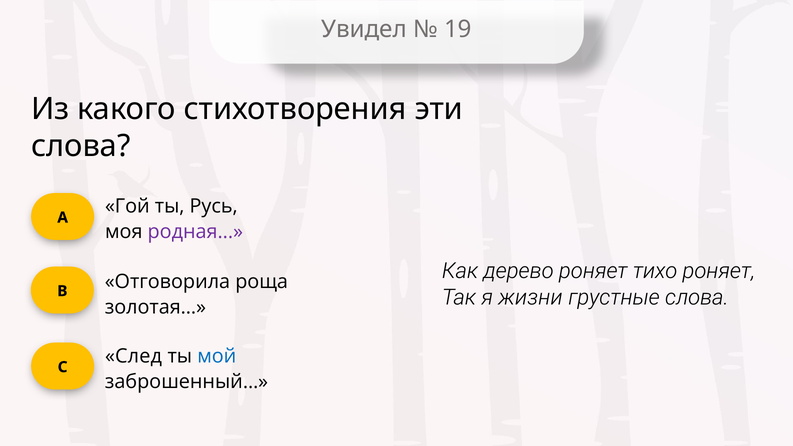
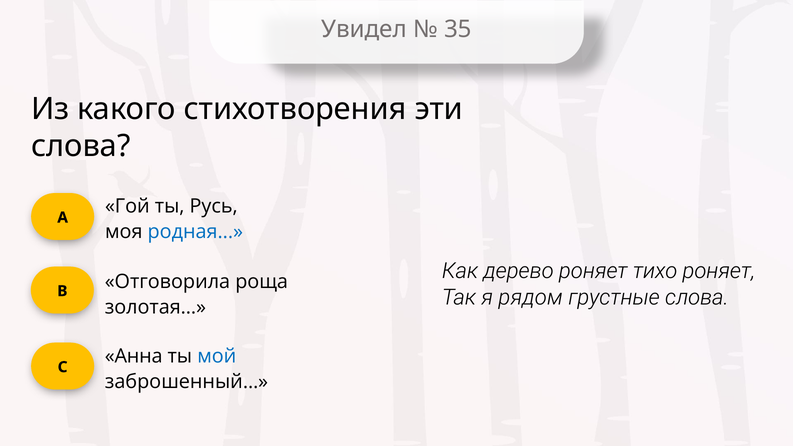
19: 19 -> 35
родная colour: purple -> blue
жизни: жизни -> рядом
След: След -> Анна
